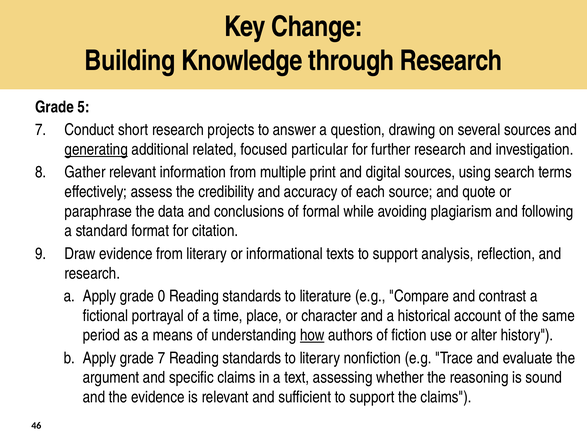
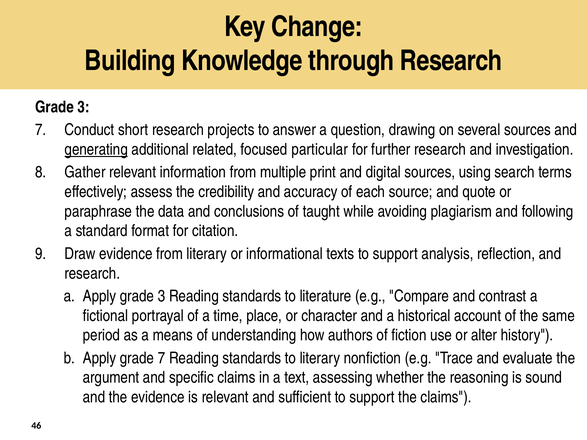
5 at (84, 107): 5 -> 3
formal: formal -> taught
Apply grade 0: 0 -> 3
how underline: present -> none
